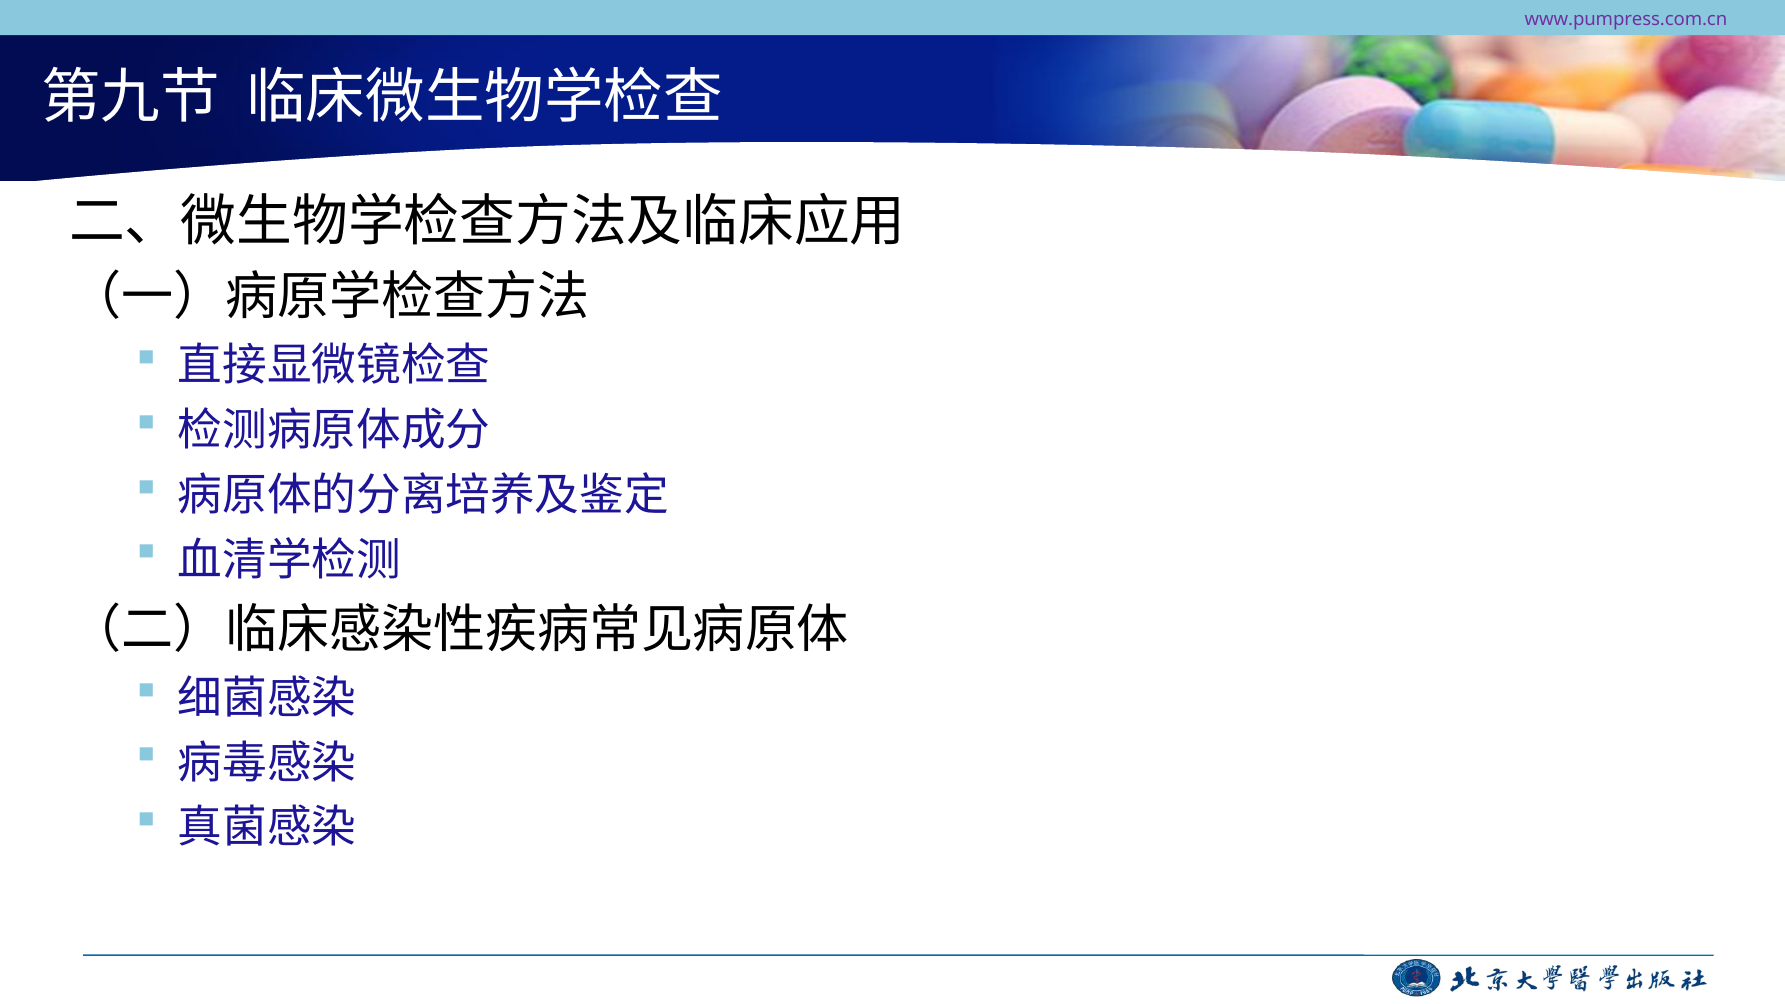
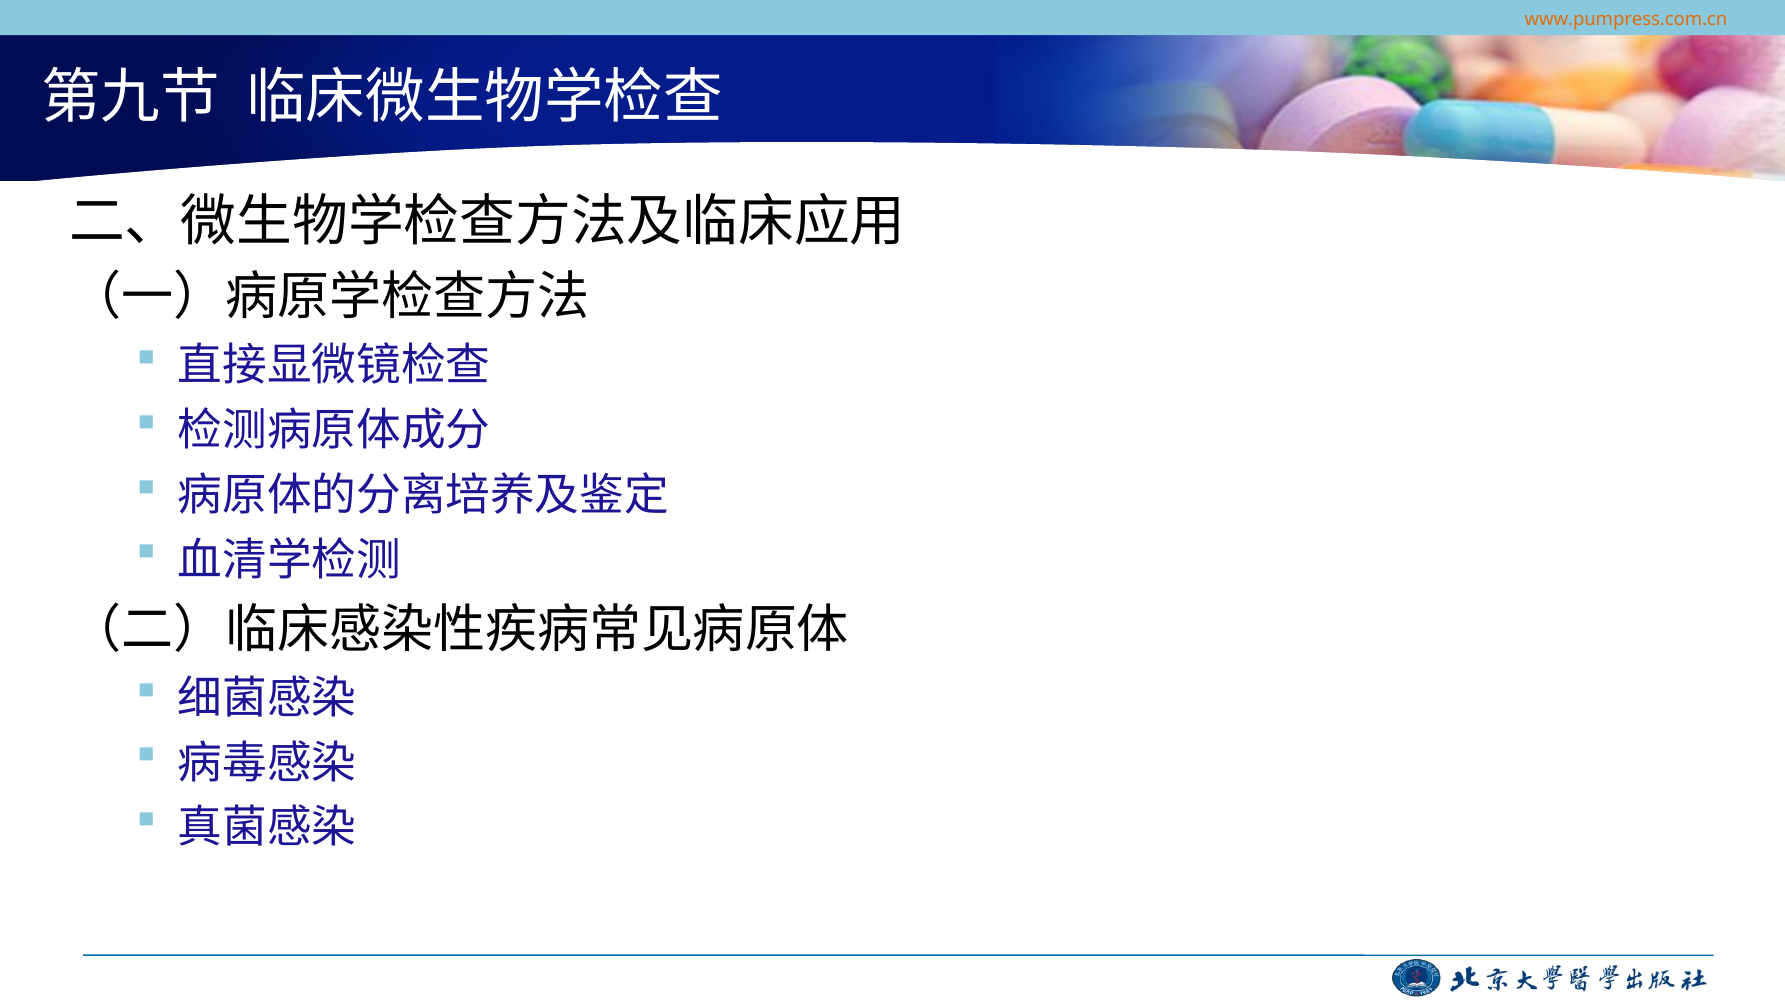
www.pumpress.com.cn colour: purple -> orange
